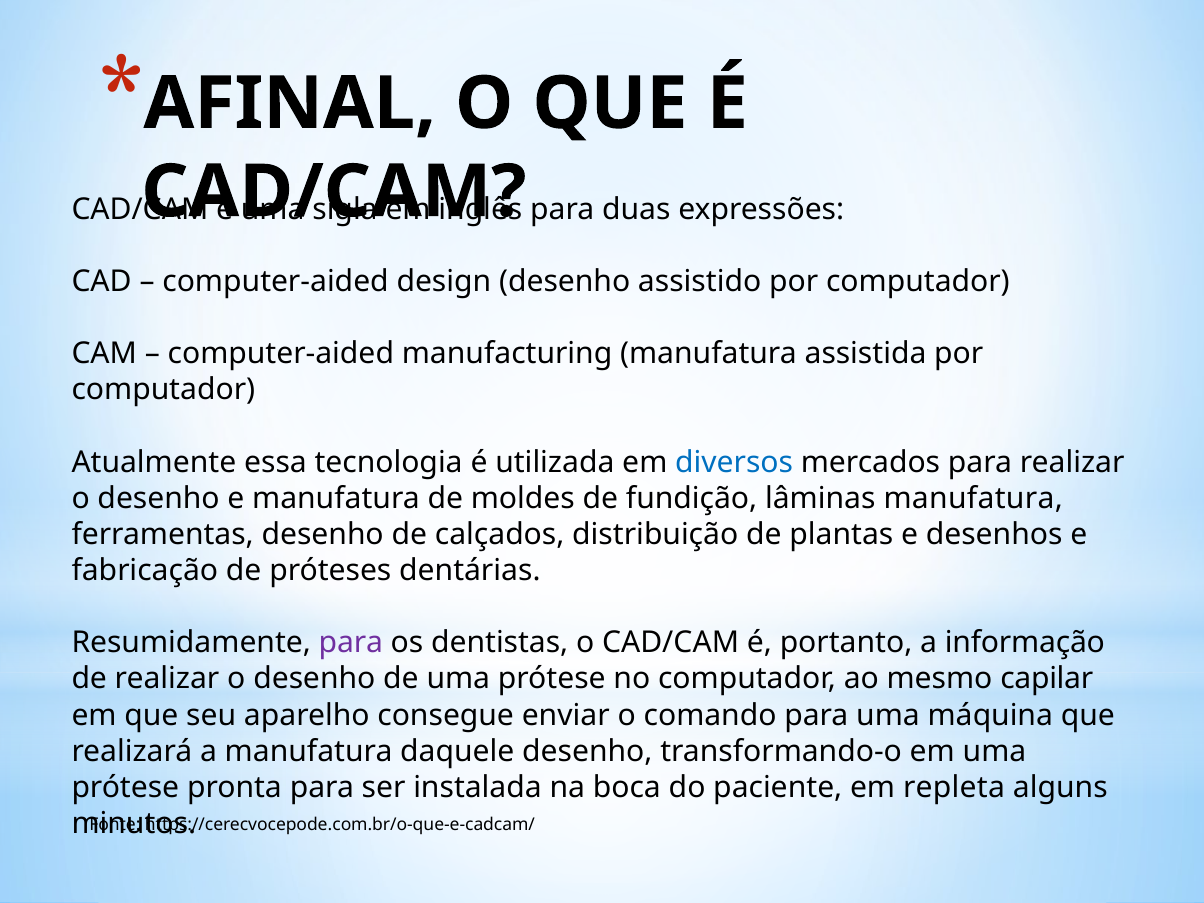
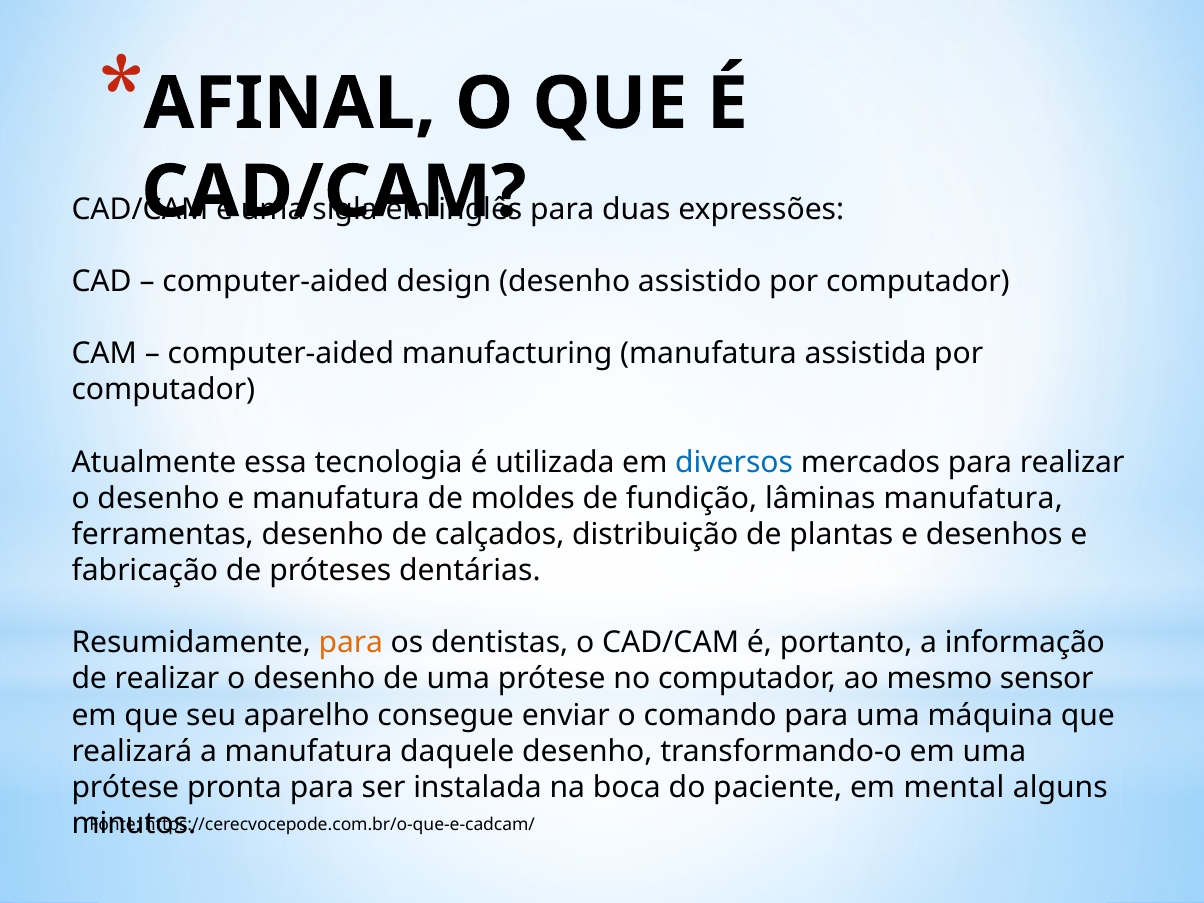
para at (351, 643) colour: purple -> orange
capilar: capilar -> sensor
repleta: repleta -> mental
